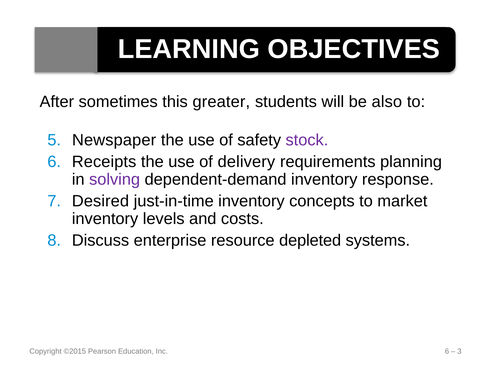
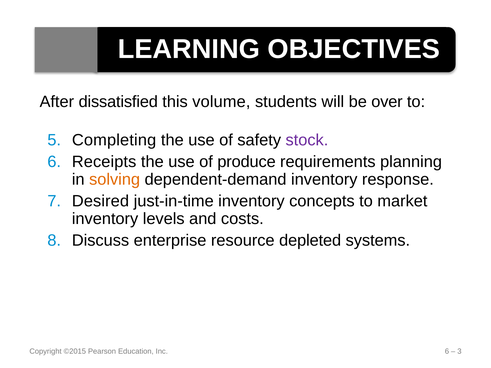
sometimes: sometimes -> dissatisfied
greater: greater -> volume
also: also -> over
Newspaper: Newspaper -> Completing
delivery: delivery -> produce
solving colour: purple -> orange
